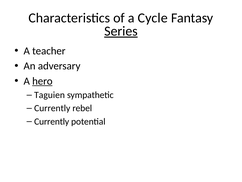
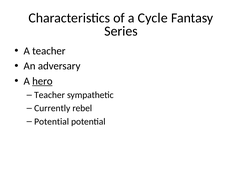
Series underline: present -> none
Taguien at (50, 95): Taguien -> Teacher
Currently at (52, 121): Currently -> Potential
